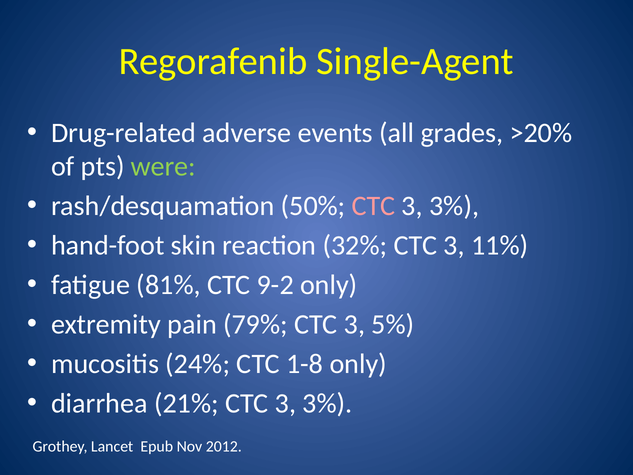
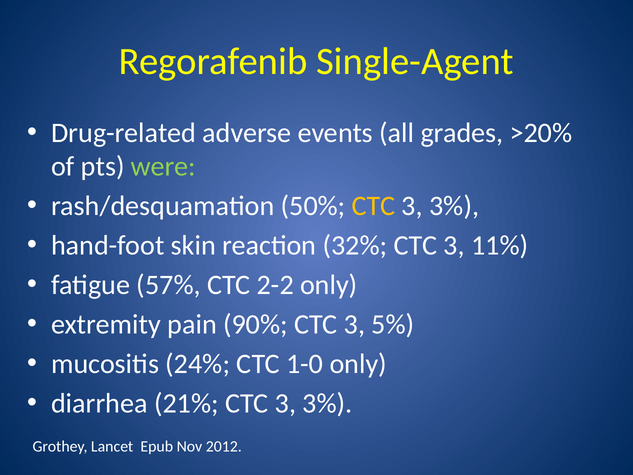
CTC at (374, 206) colour: pink -> yellow
81%: 81% -> 57%
9-2: 9-2 -> 2-2
79%: 79% -> 90%
1-8: 1-8 -> 1-0
